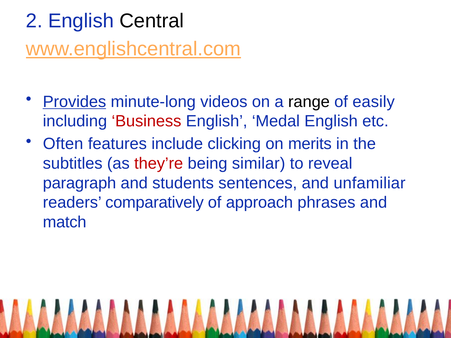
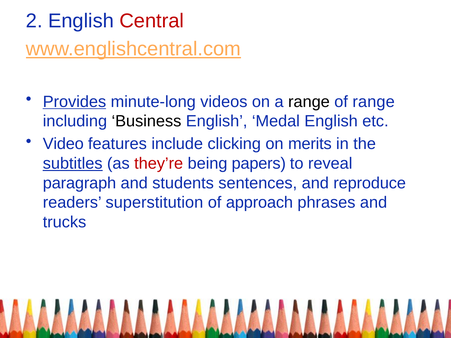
Central colour: black -> red
of easily: easily -> range
Business colour: red -> black
Often: Often -> Video
subtitles underline: none -> present
similar: similar -> papers
unfamiliar: unfamiliar -> reproduce
comparatively: comparatively -> superstitution
match: match -> trucks
